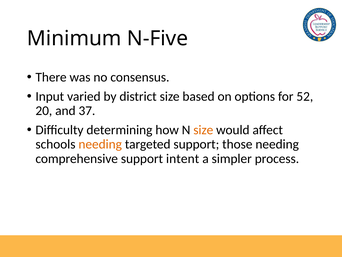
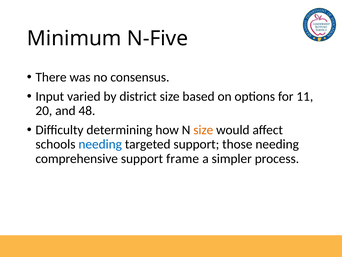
52: 52 -> 11
37: 37 -> 48
needing at (100, 144) colour: orange -> blue
intent: intent -> frame
